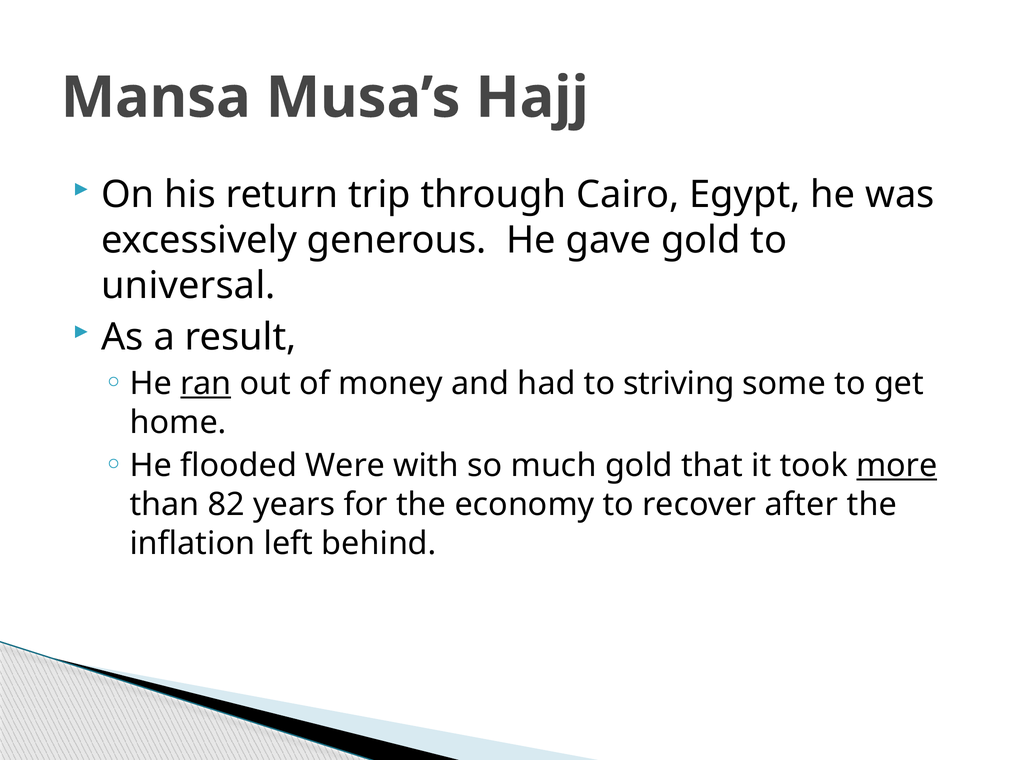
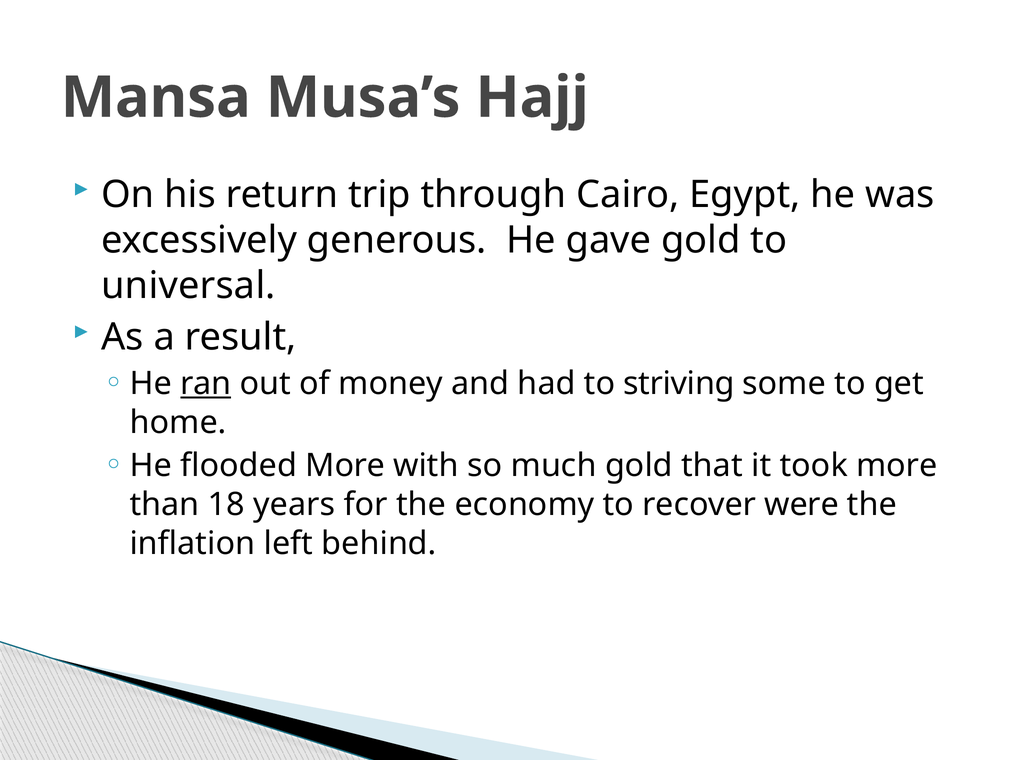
flooded Were: Were -> More
more at (897, 466) underline: present -> none
82: 82 -> 18
after: after -> were
